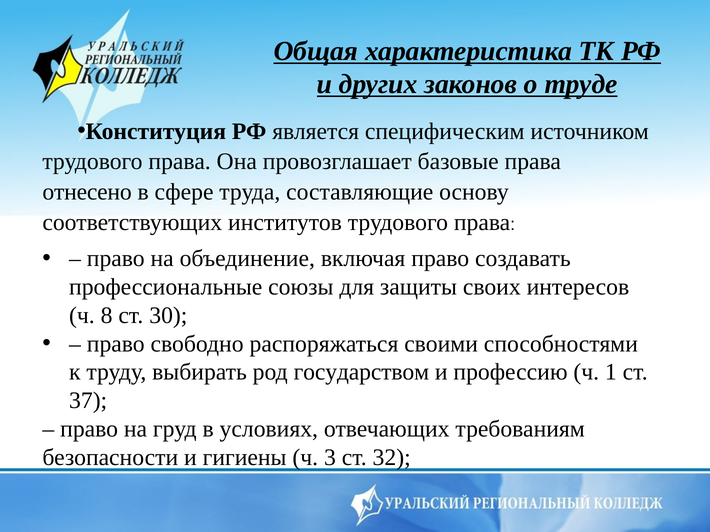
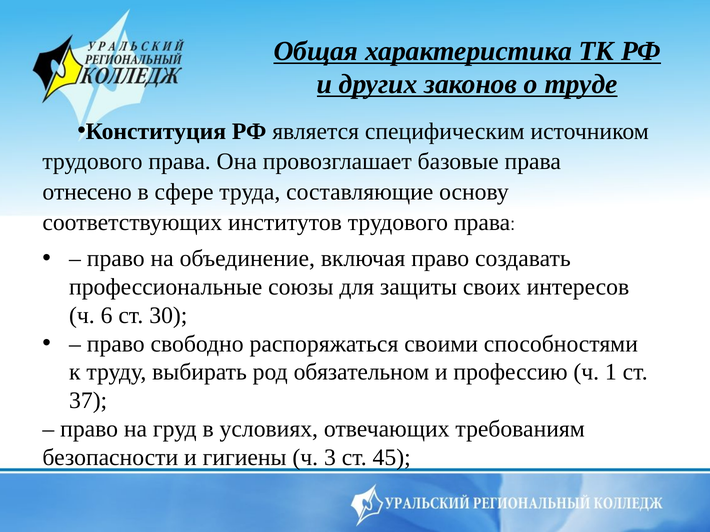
8: 8 -> 6
государством: государством -> обязательном
32: 32 -> 45
